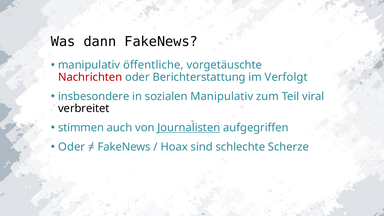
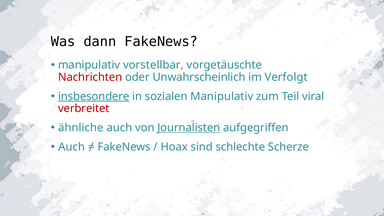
öffentliche: öffentliche -> vorstellbar
Berichterstattung: Berichterstattung -> Unwahrscheinlich
insbesondere underline: none -> present
verbreitet colour: black -> red
stimmen: stimmen -> ähnliche
Oder at (72, 147): Oder -> Auch
